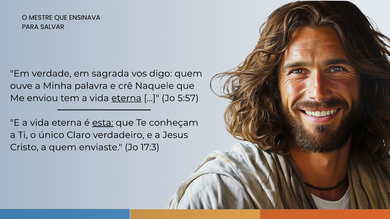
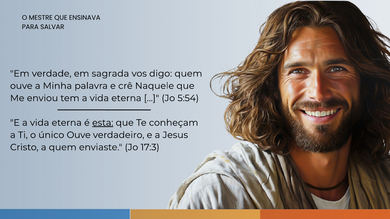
eterna at (126, 98) underline: present -> none
5:57: 5:57 -> 5:54
único Claro: Claro -> Ouve
